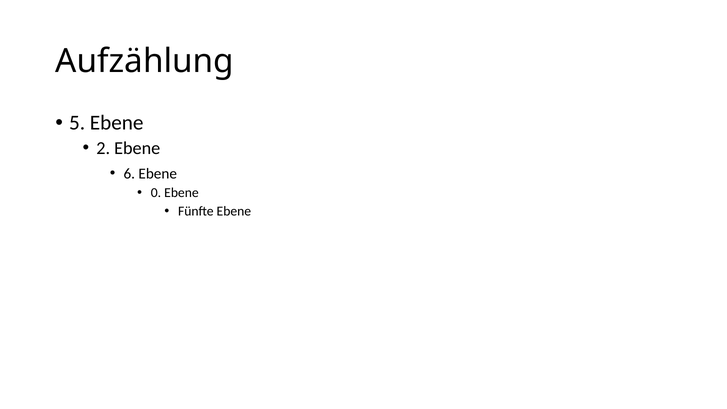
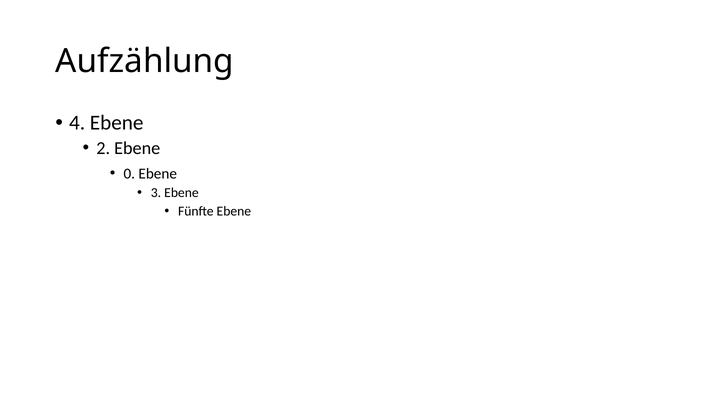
5: 5 -> 4
6: 6 -> 0
0: 0 -> 3
